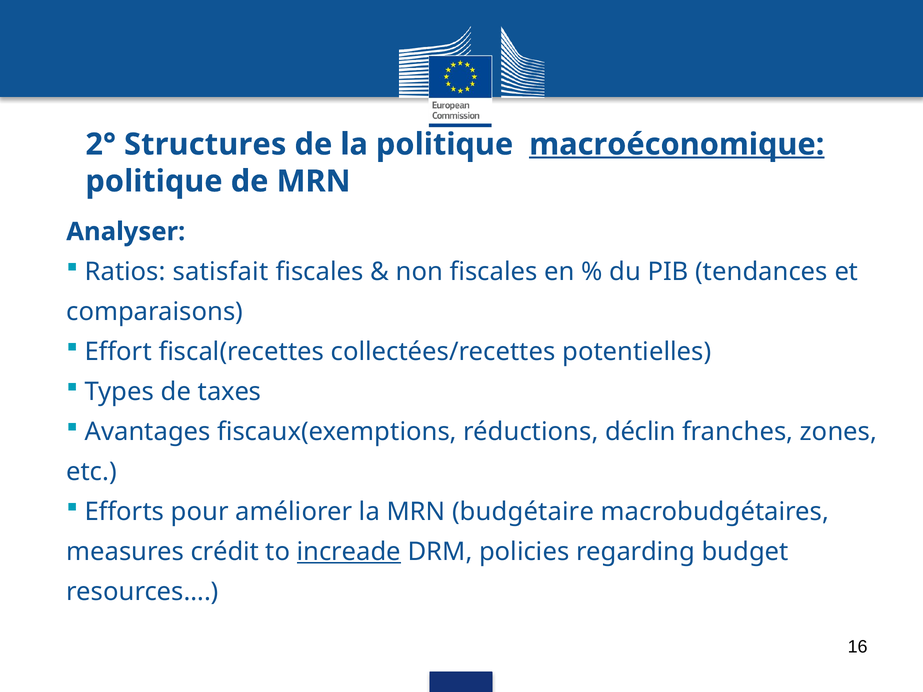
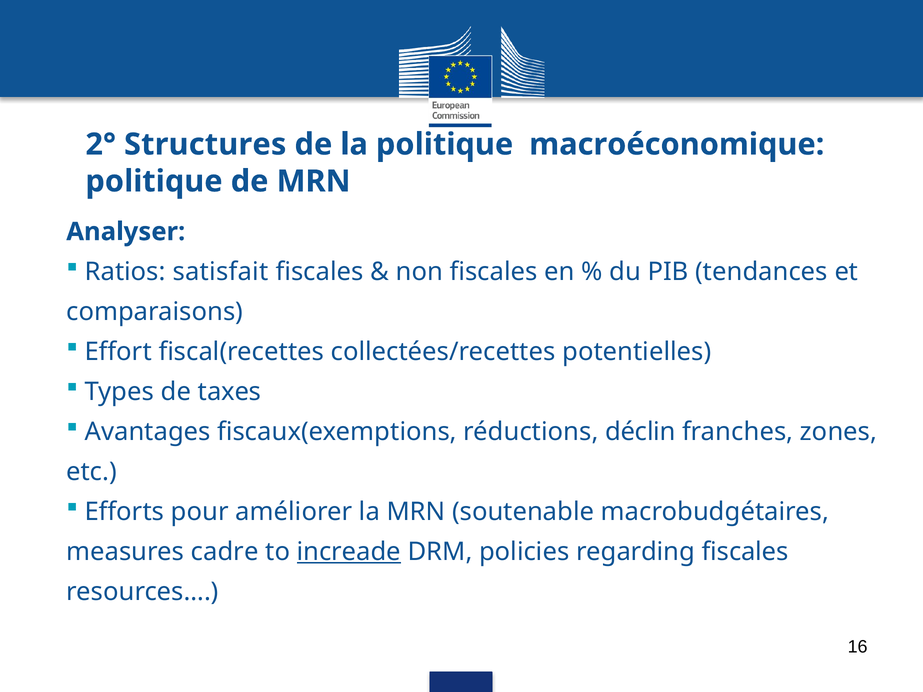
macroéconomique underline: present -> none
budgétaire: budgétaire -> soutenable
crédit: crédit -> cadre
regarding budget: budget -> fiscales
